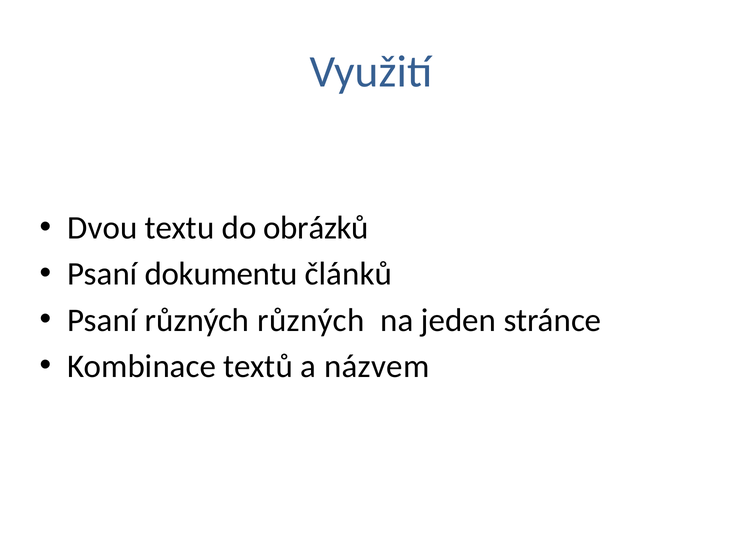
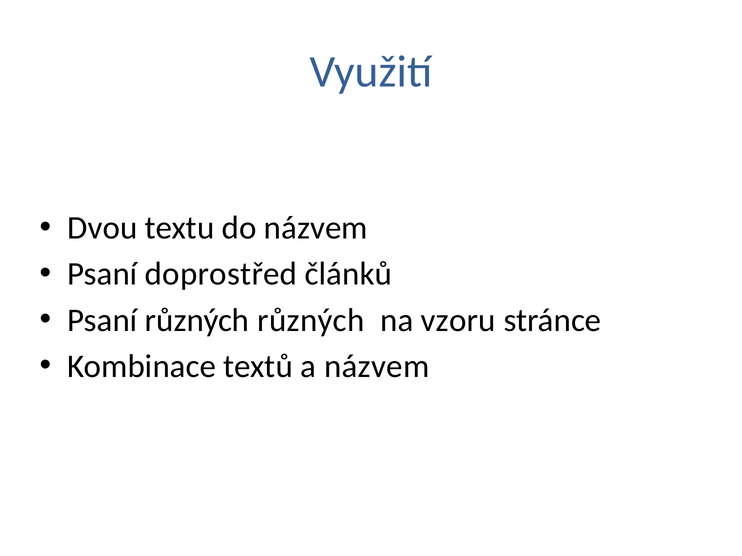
do obrázků: obrázků -> názvem
dokumentu: dokumentu -> doprostřed
jeden: jeden -> vzoru
